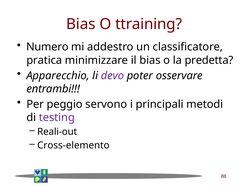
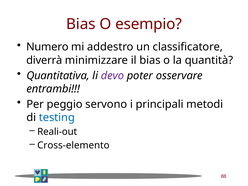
ttraining: ttraining -> esempio
pratica: pratica -> diverrà
predetta: predetta -> quantità
Apparecchio: Apparecchio -> Quantitativa
testing colour: purple -> blue
